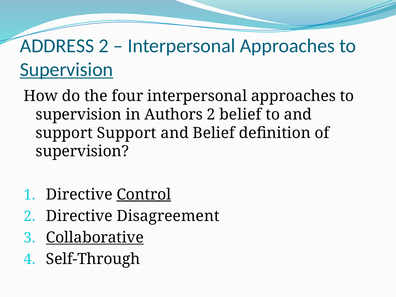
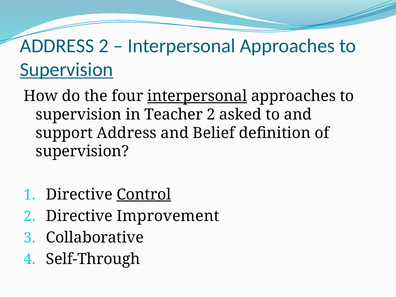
interpersonal at (197, 96) underline: none -> present
Authors: Authors -> Teacher
2 belief: belief -> asked
support Support: Support -> Address
Disagreement: Disagreement -> Improvement
Collaborative underline: present -> none
